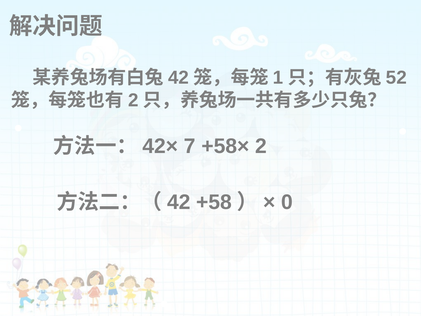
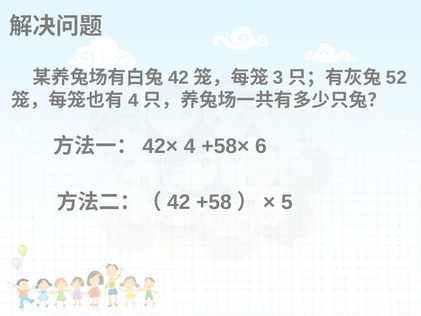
1: 1 -> 3
2 at (133, 100): 2 -> 4
7 at (190, 146): 7 -> 4
+58× 2: 2 -> 6
0: 0 -> 5
